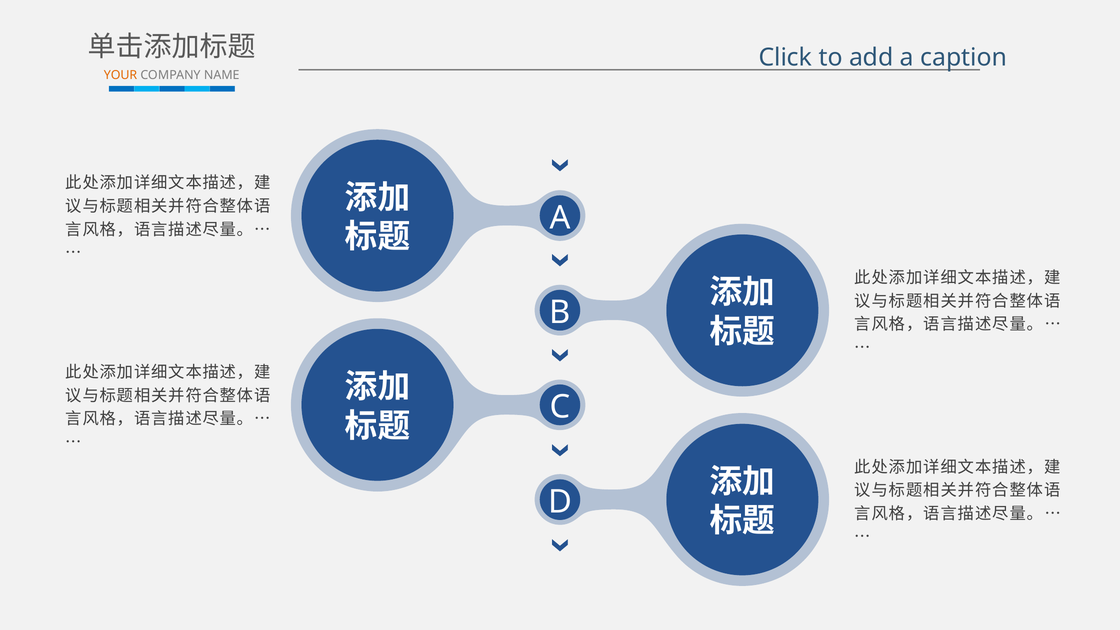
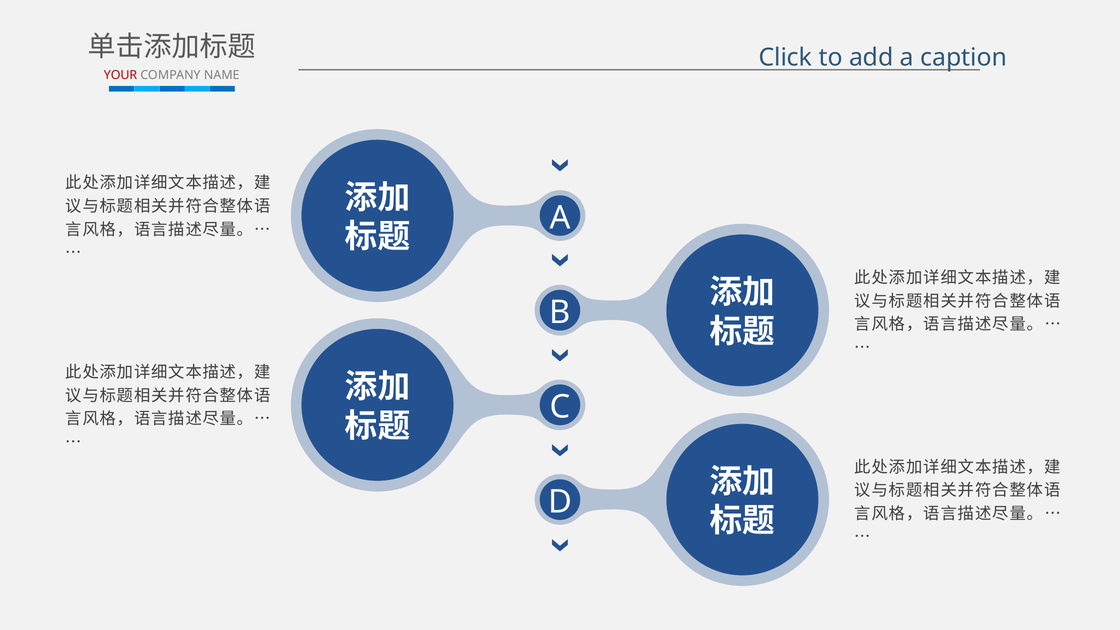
YOUR colour: orange -> red
